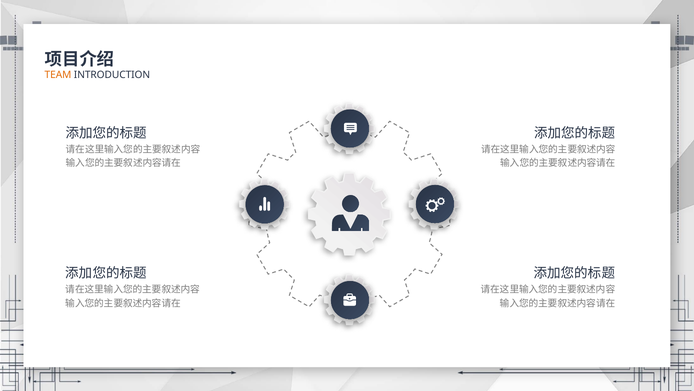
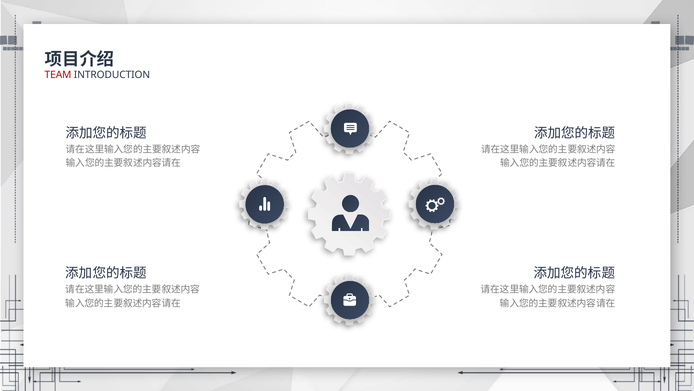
TEAM colour: orange -> red
